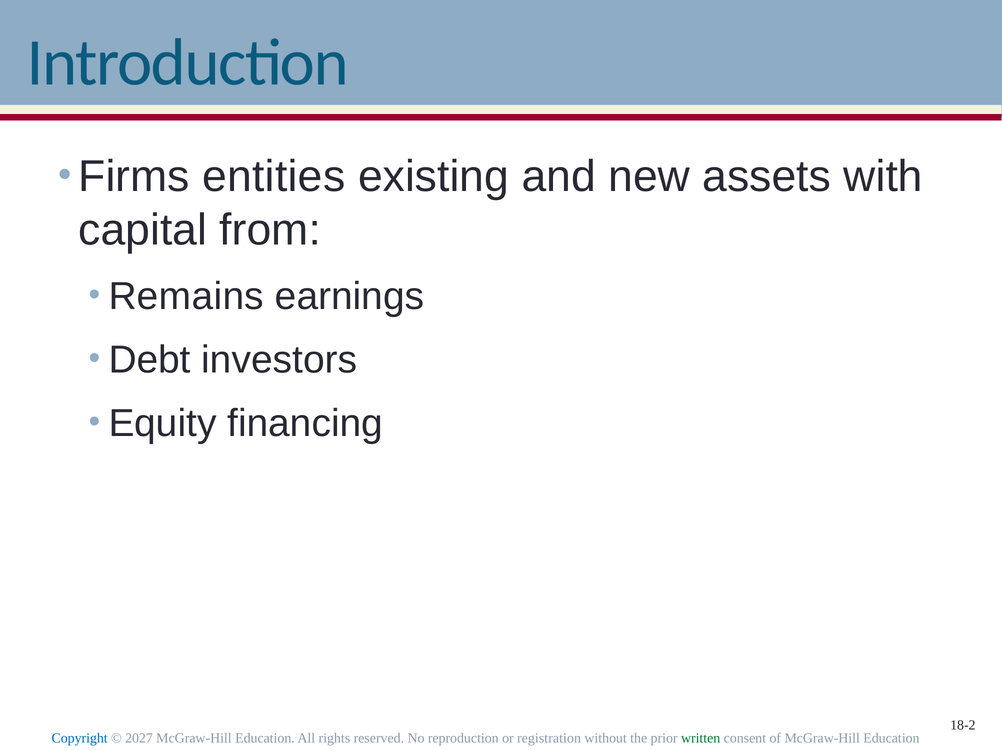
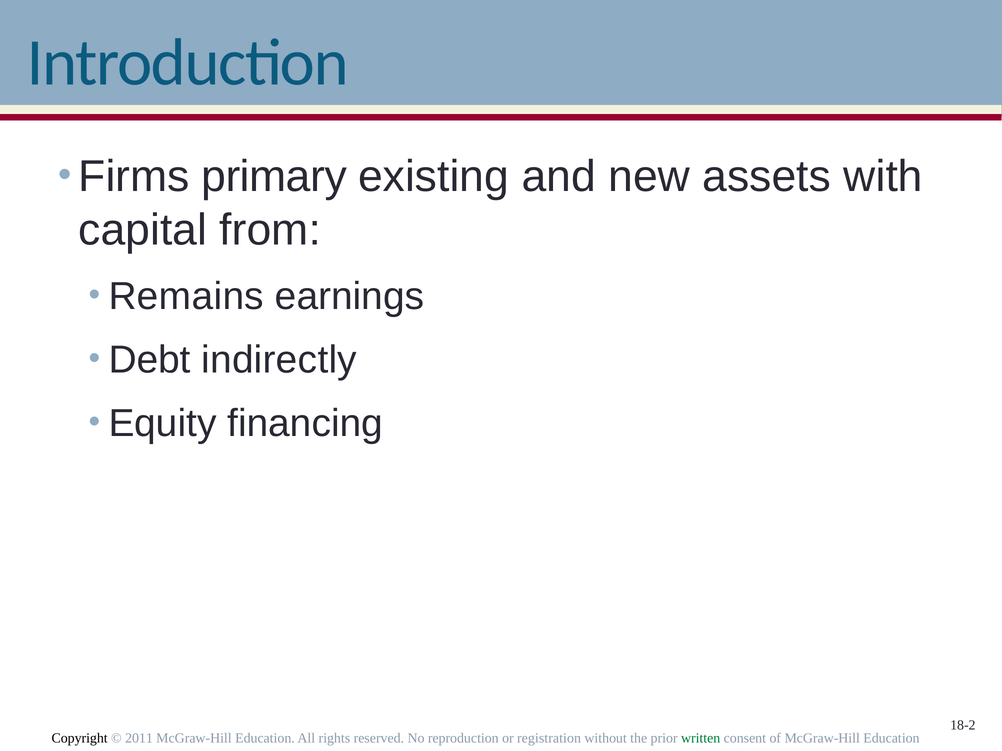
entities: entities -> primary
investors: investors -> indirectly
Copyright colour: blue -> black
2027: 2027 -> 2011
